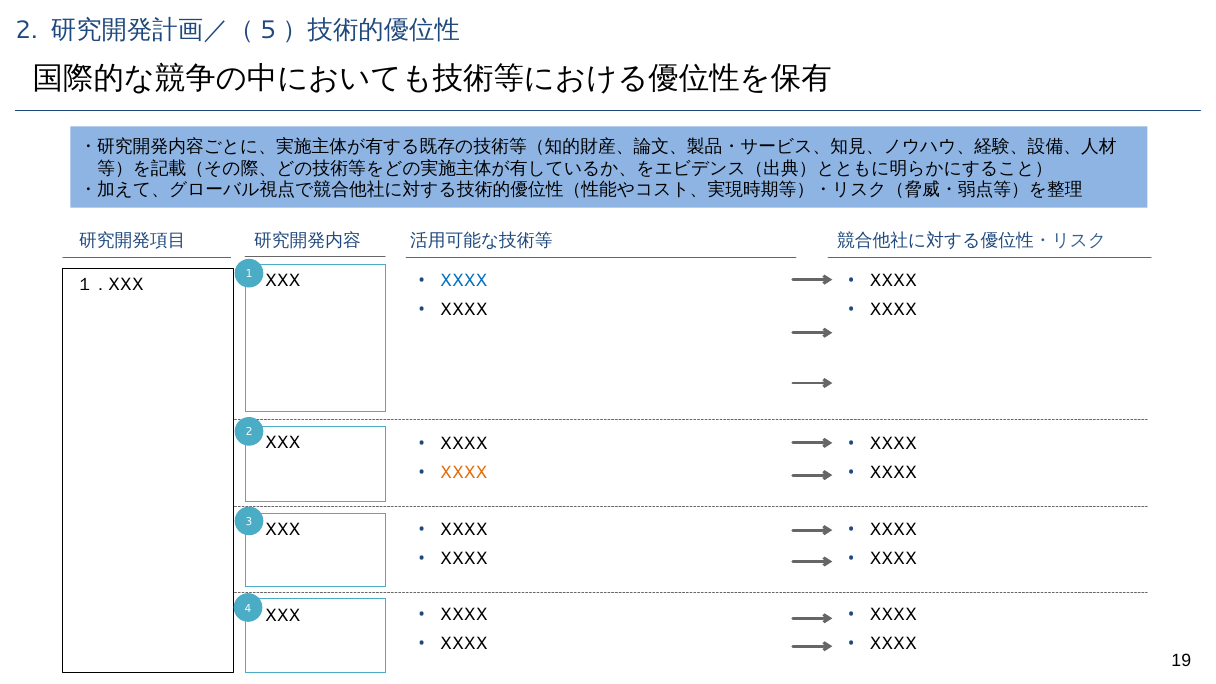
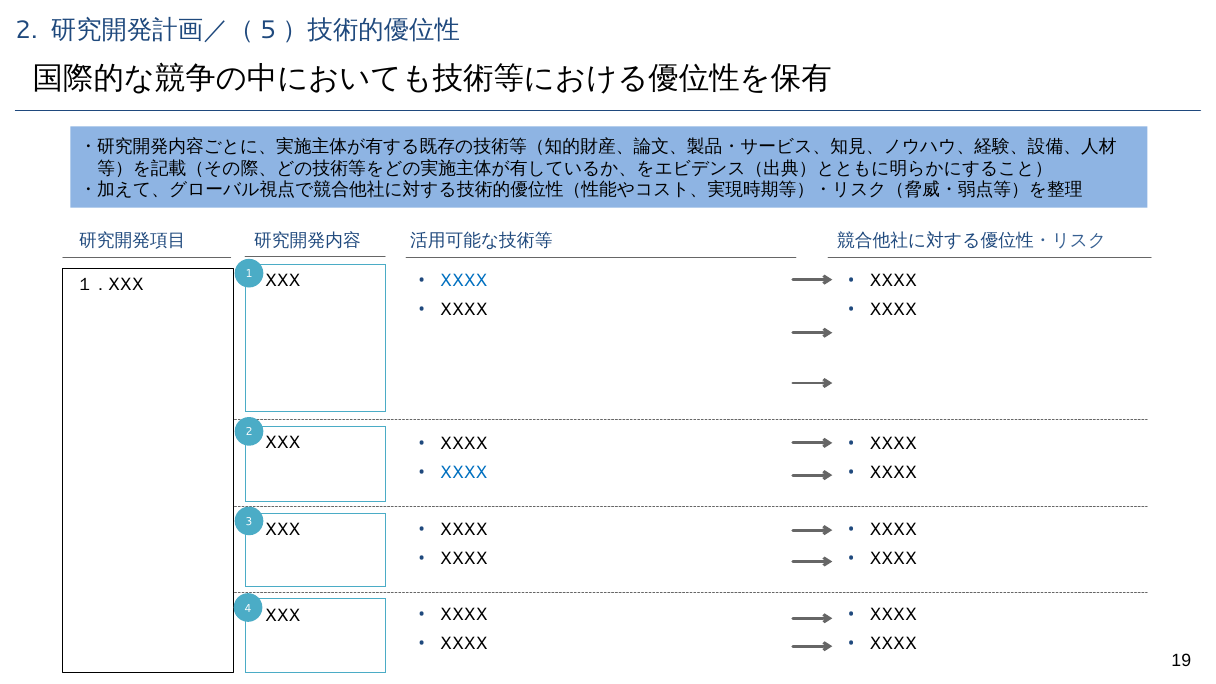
XXXX at (464, 473) colour: orange -> blue
